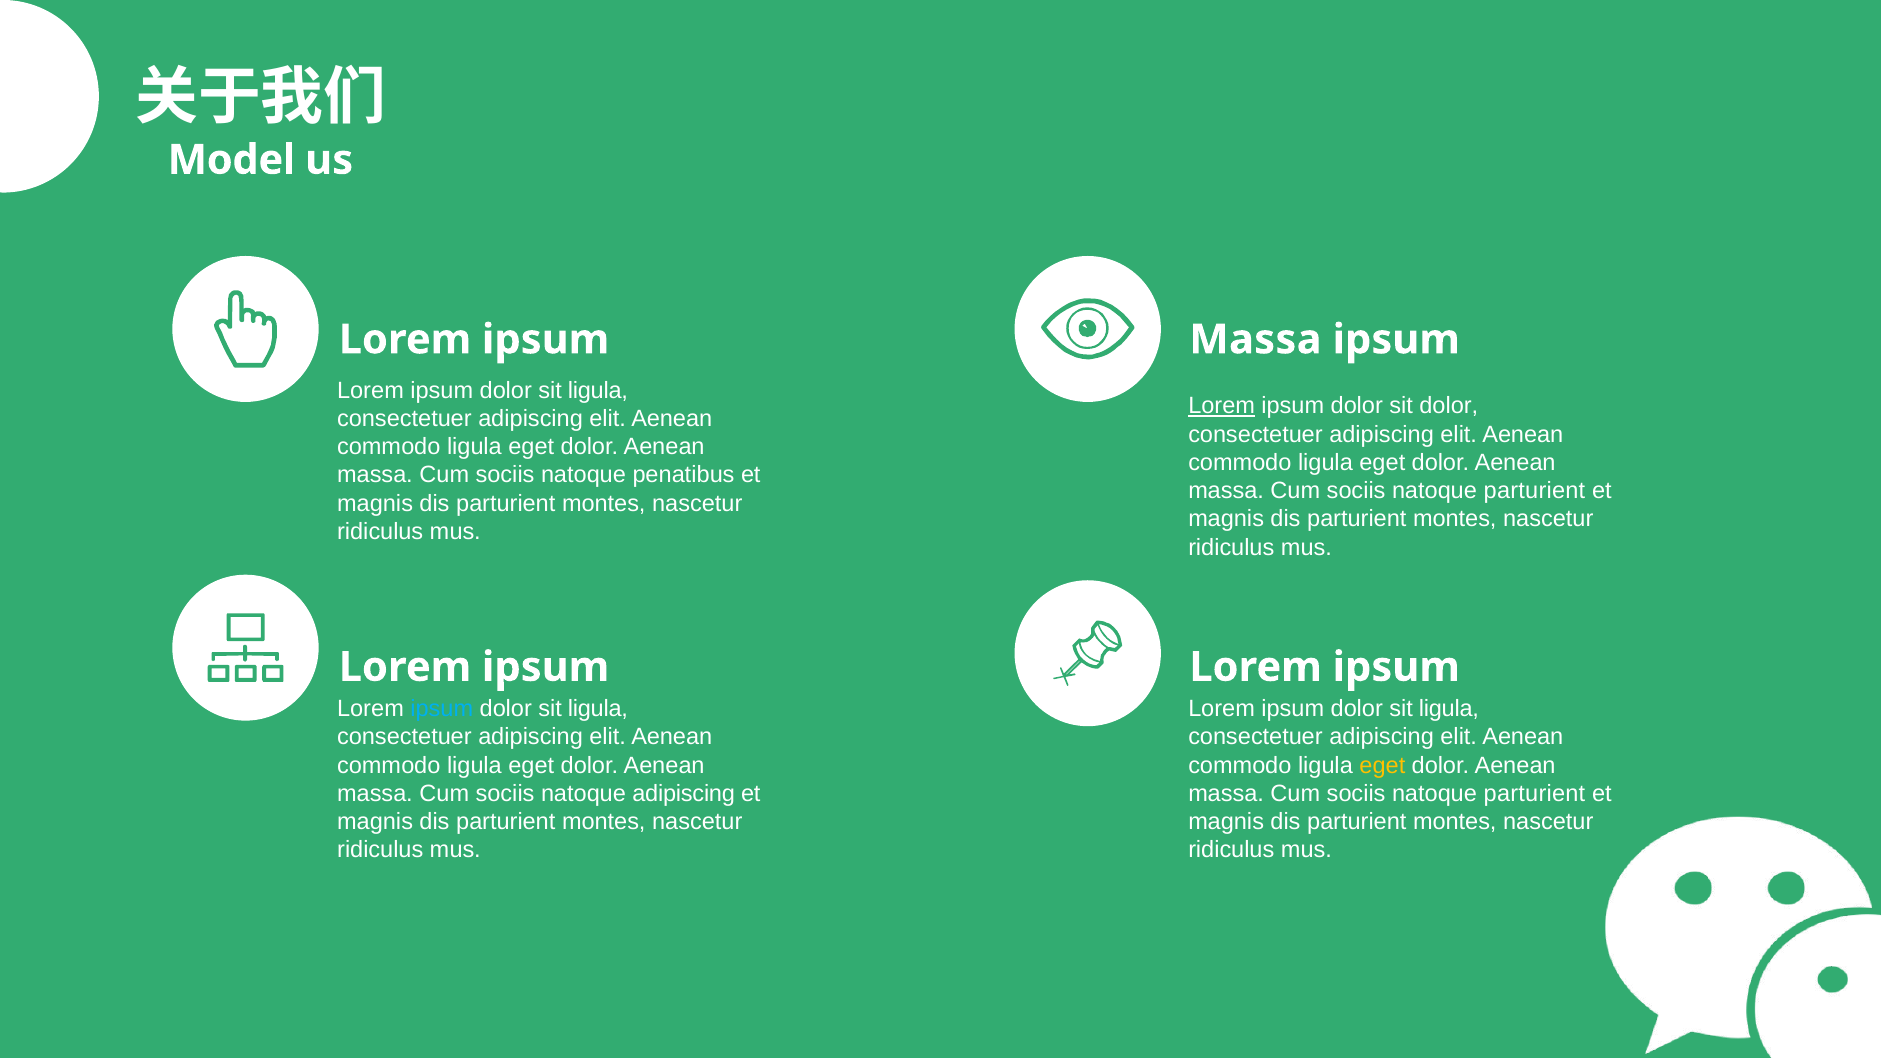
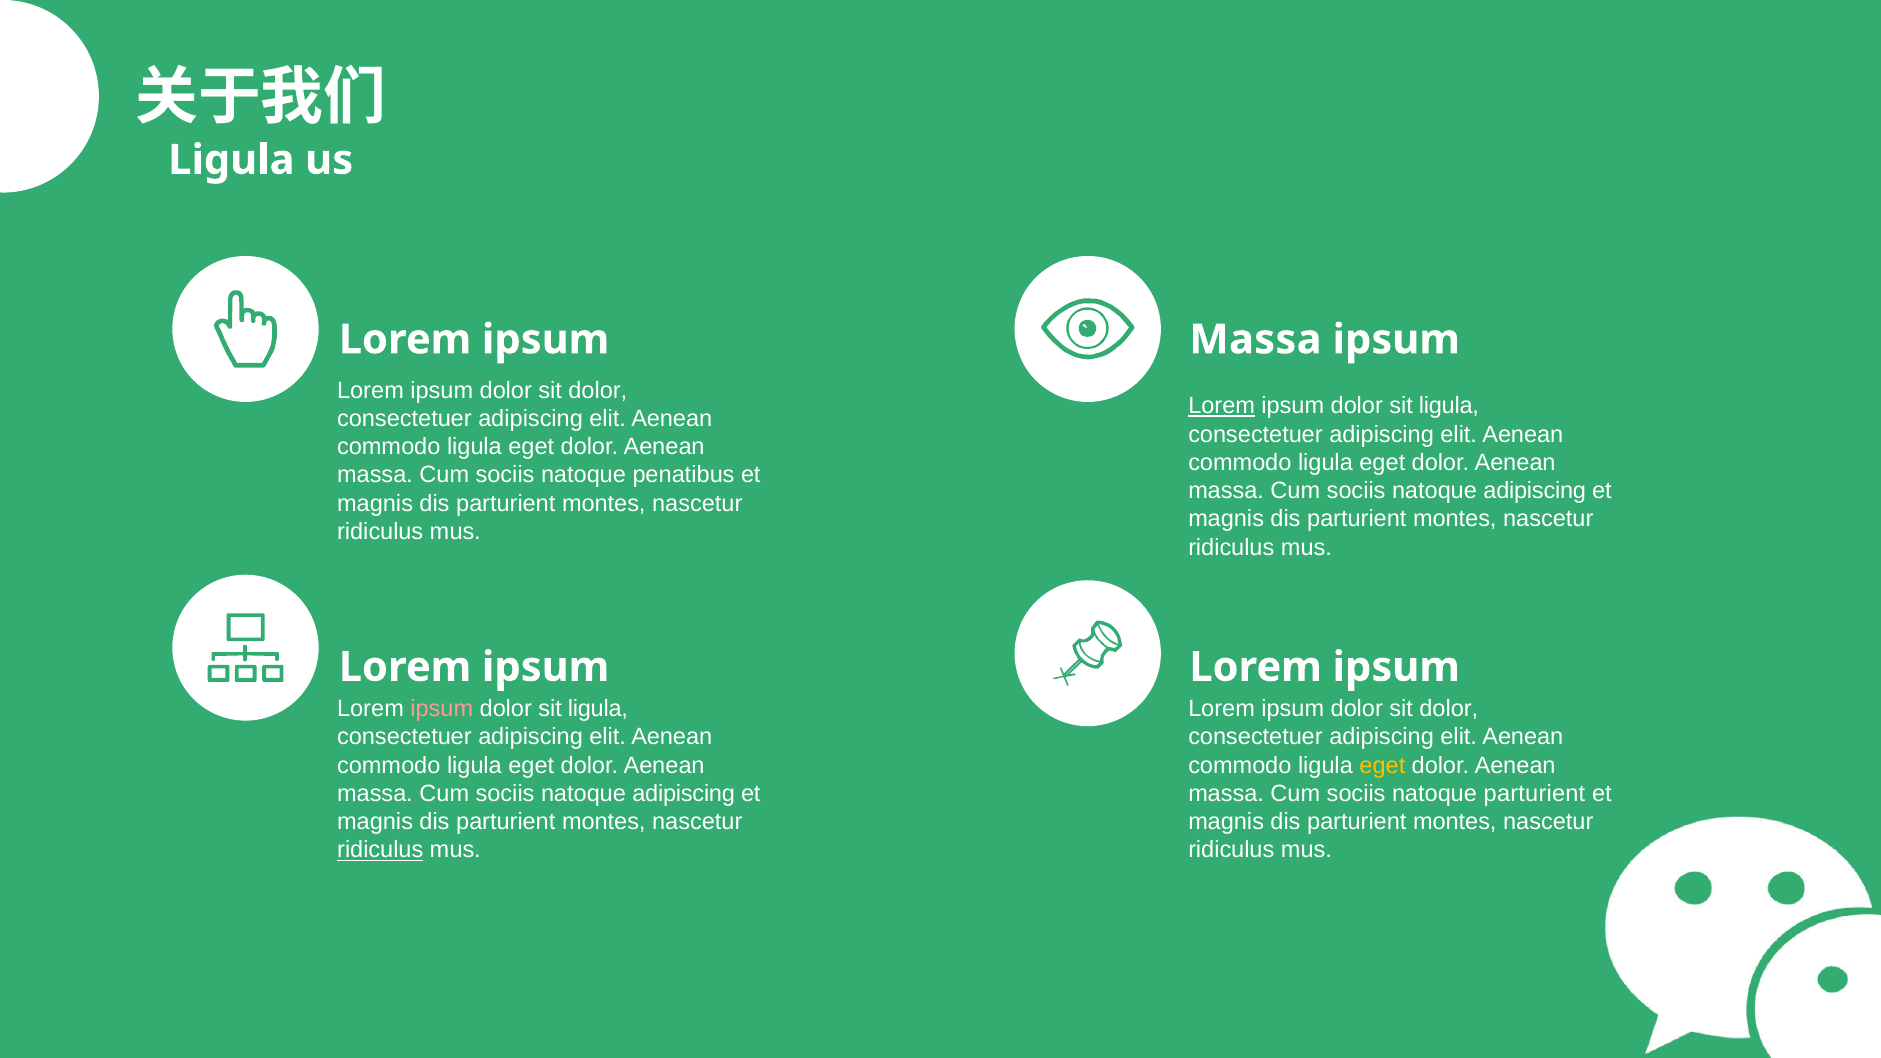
Model at (232, 160): Model -> Ligula
ligula at (598, 390): ligula -> dolor
dolor at (1449, 406): dolor -> ligula
parturient at (1534, 491): parturient -> adipiscing
ipsum at (442, 709) colour: light blue -> pink
ligula at (1449, 709): ligula -> dolor
ridiculus at (380, 850) underline: none -> present
